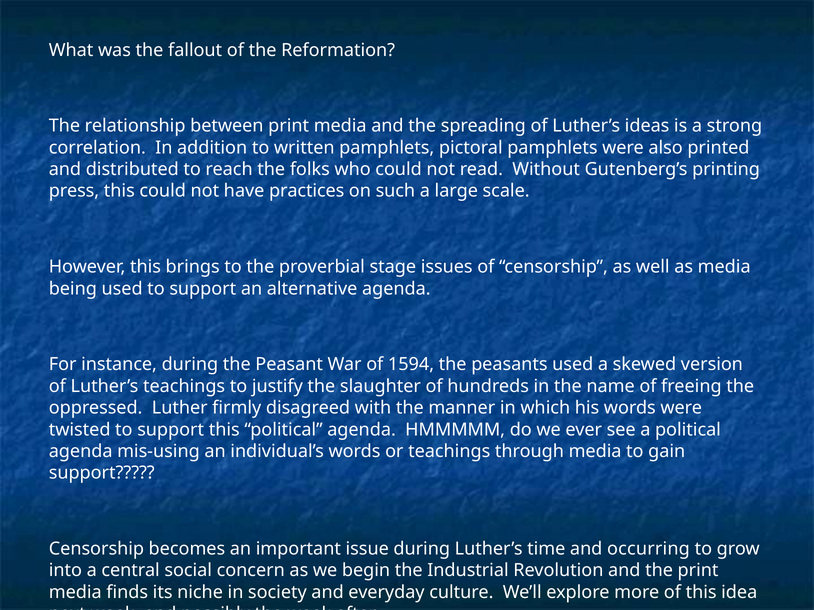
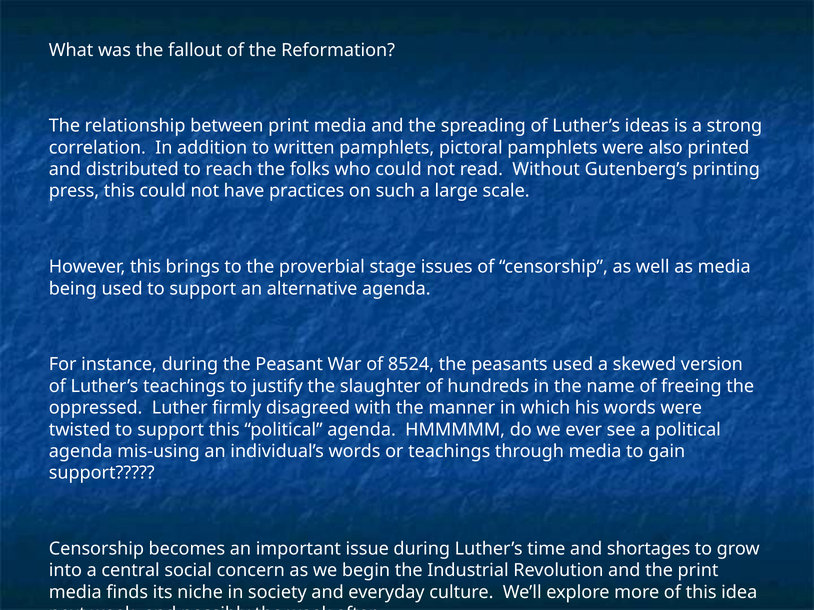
1594: 1594 -> 8524
occurring: occurring -> shortages
